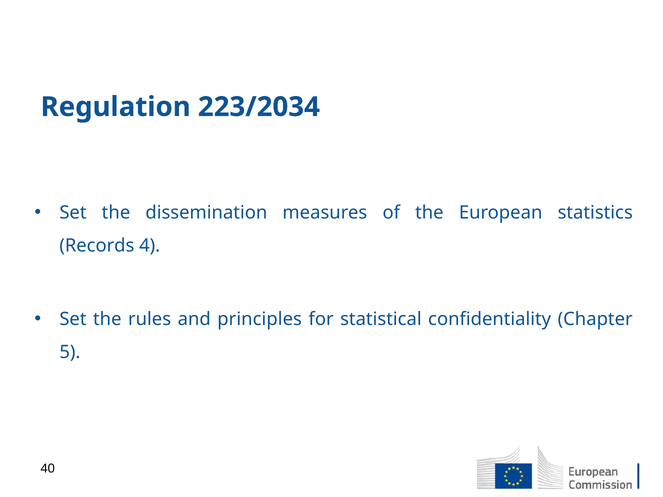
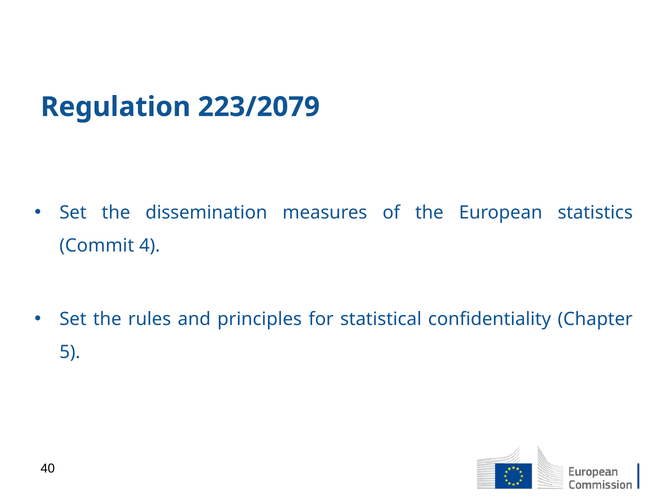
223/2034: 223/2034 -> 223/2079
Records: Records -> Commit
